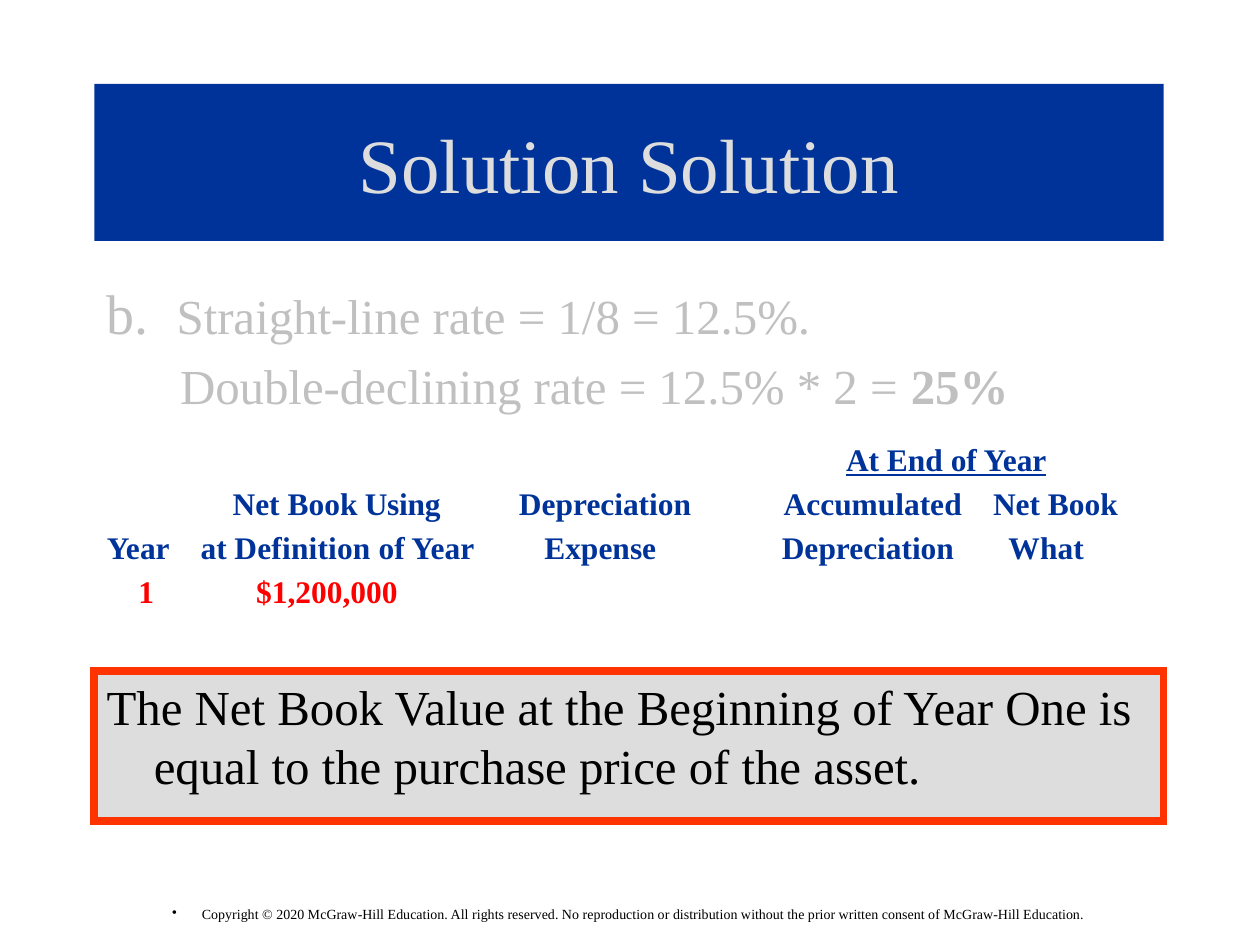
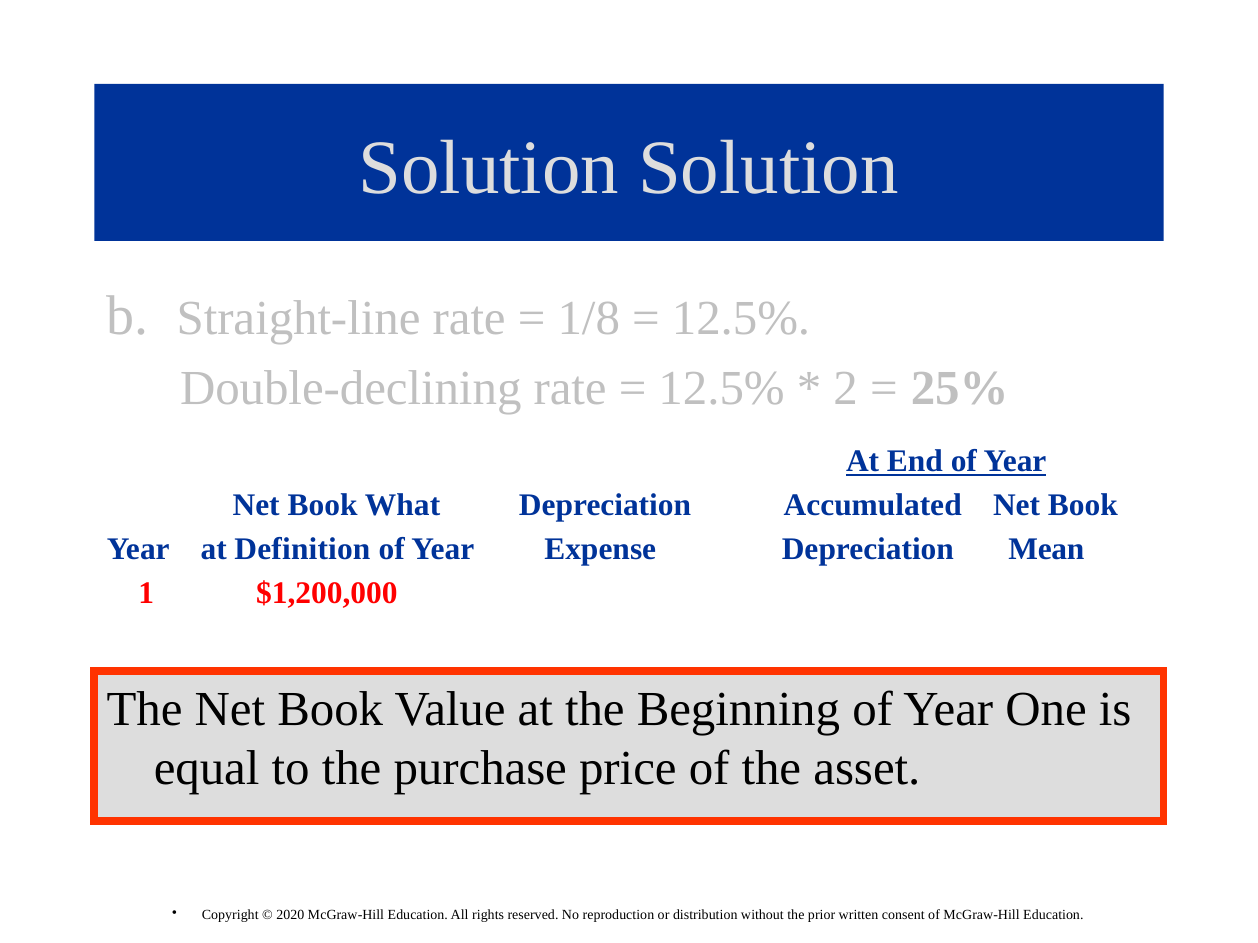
Using: Using -> What
What: What -> Mean
